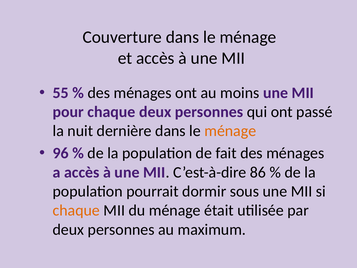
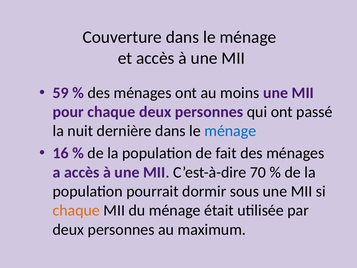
55: 55 -> 59
ménage at (230, 131) colour: orange -> blue
96: 96 -> 16
86: 86 -> 70
